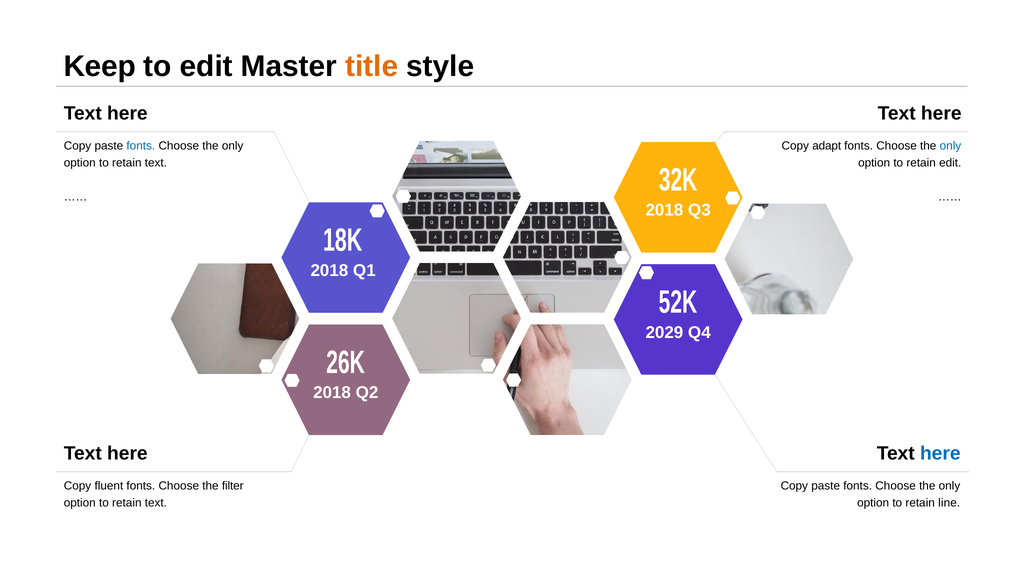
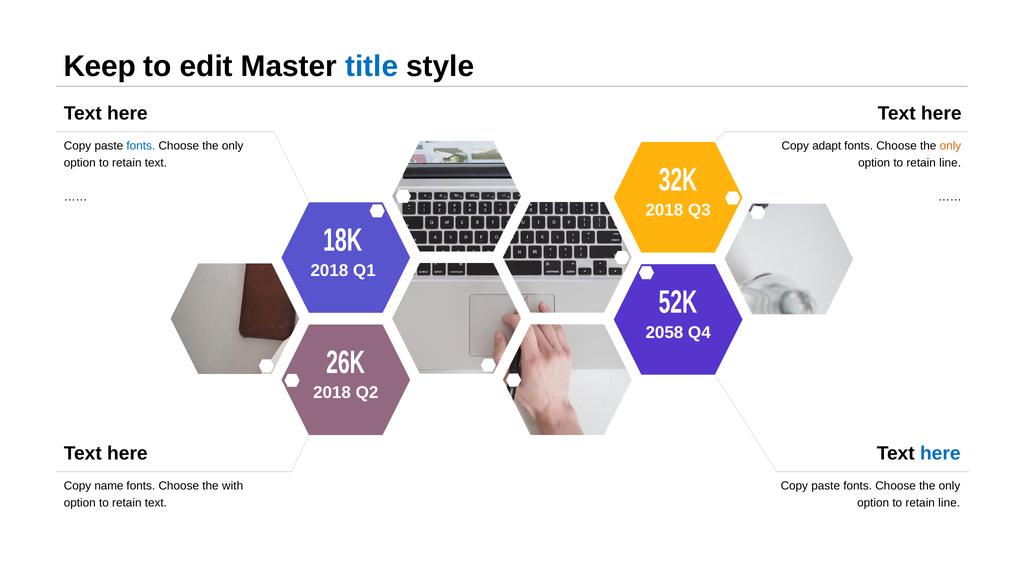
title colour: orange -> blue
only at (950, 146) colour: blue -> orange
edit at (950, 163): edit -> line
2029: 2029 -> 2058
fluent: fluent -> name
filter: filter -> with
